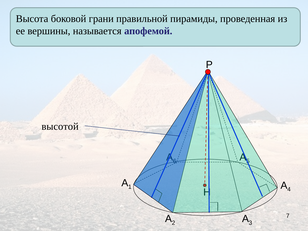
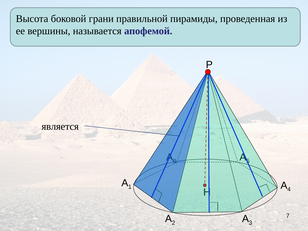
высотой: высотой -> является
